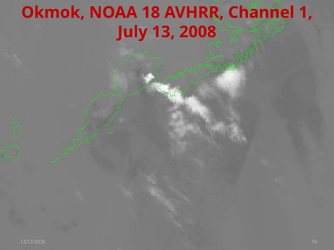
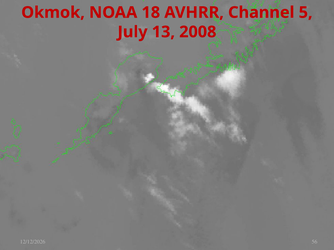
1: 1 -> 5
